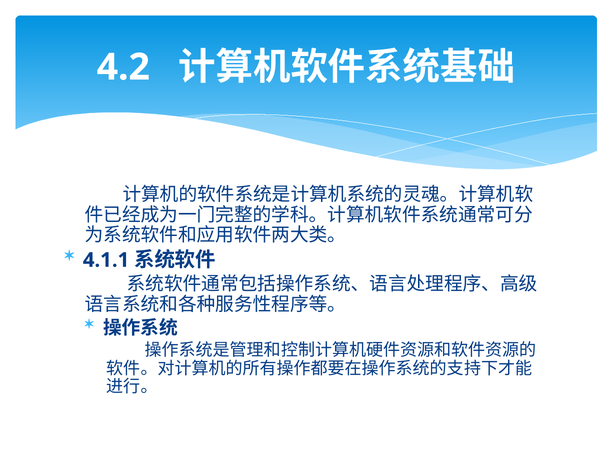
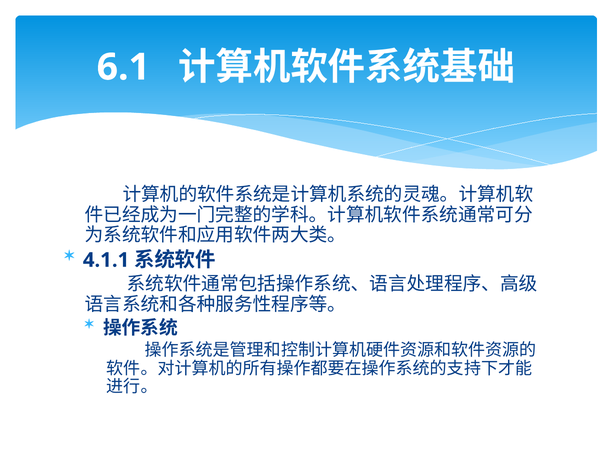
4.2: 4.2 -> 6.1
